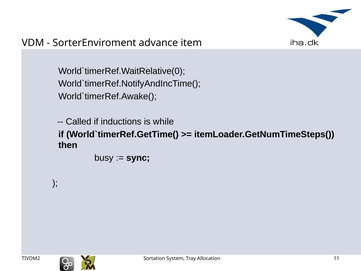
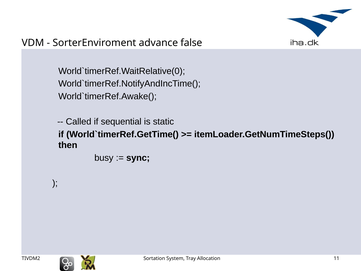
item: item -> false
inductions: inductions -> sequential
while: while -> static
